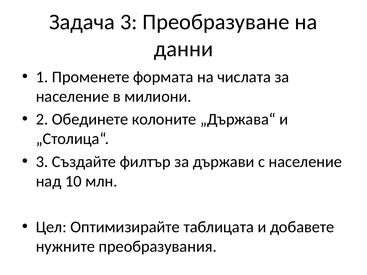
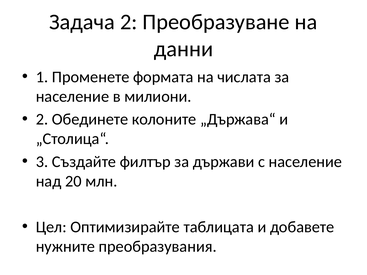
Задача 3: 3 -> 2
10: 10 -> 20
